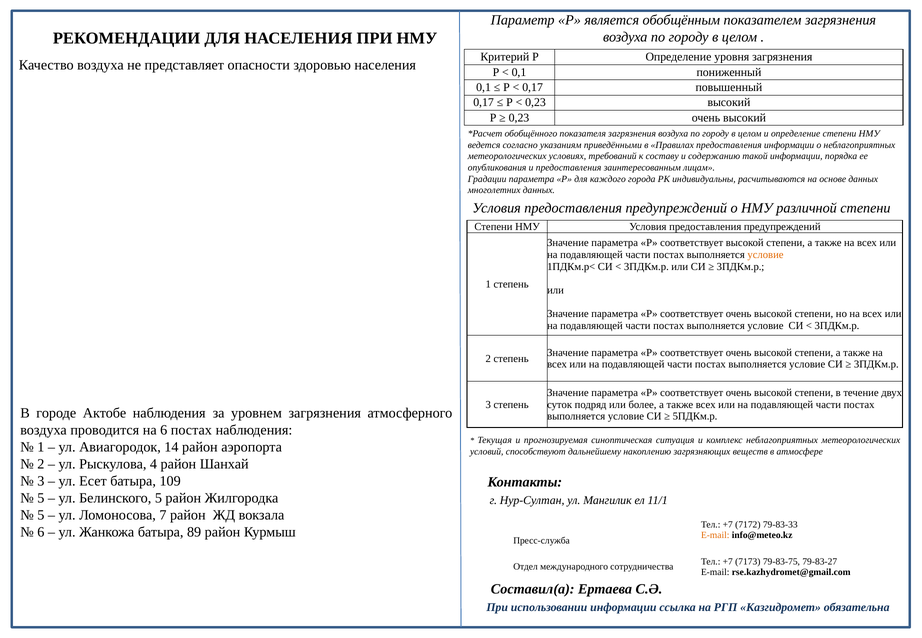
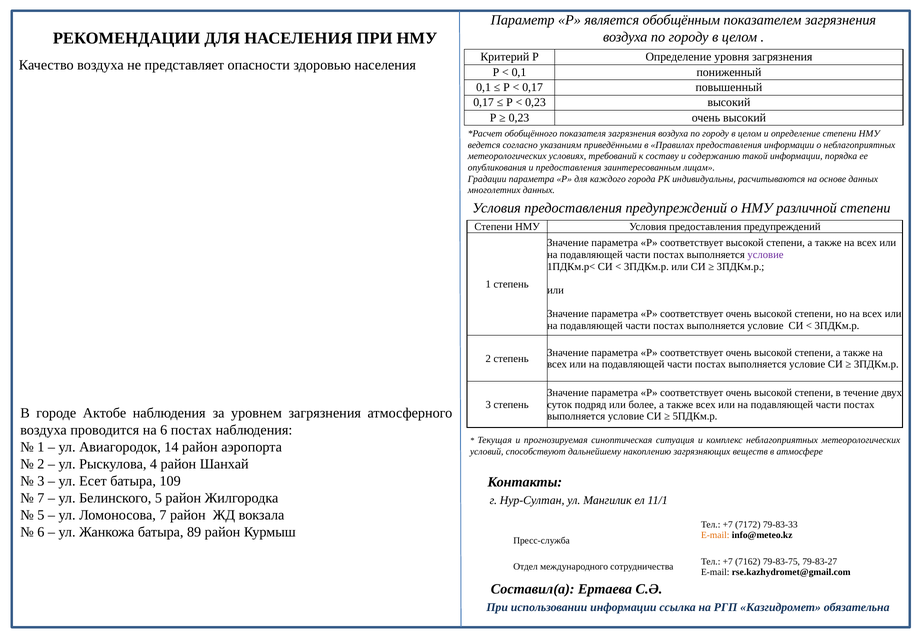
условие at (765, 255) colour: orange -> purple
5 at (41, 498): 5 -> 7
7173: 7173 -> 7162
